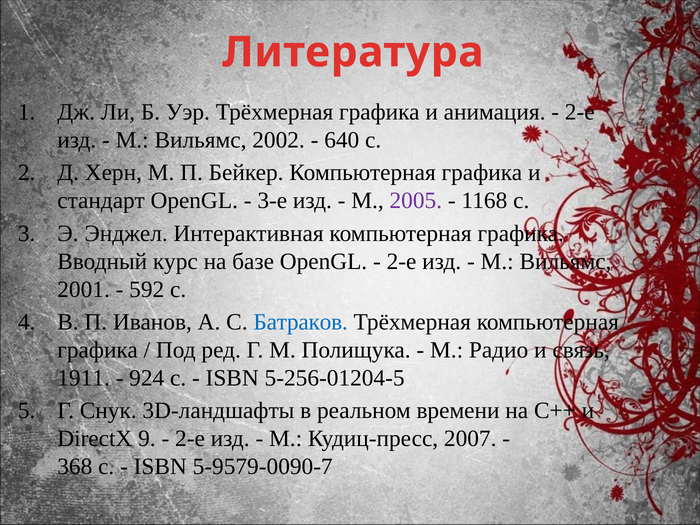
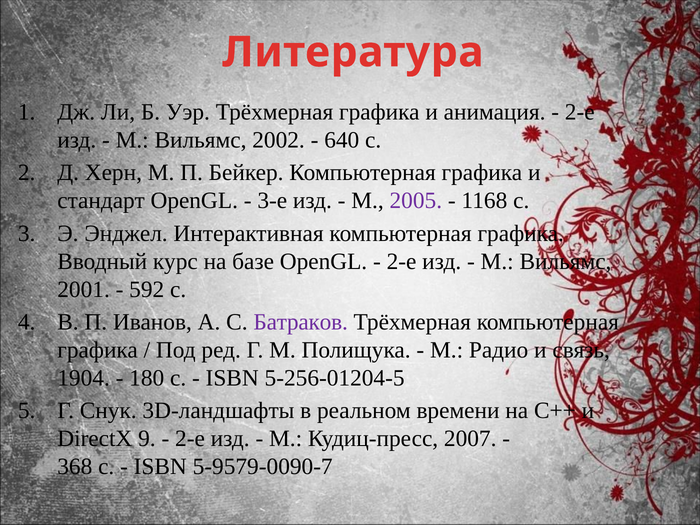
Батраков colour: blue -> purple
1911: 1911 -> 1904
924: 924 -> 180
